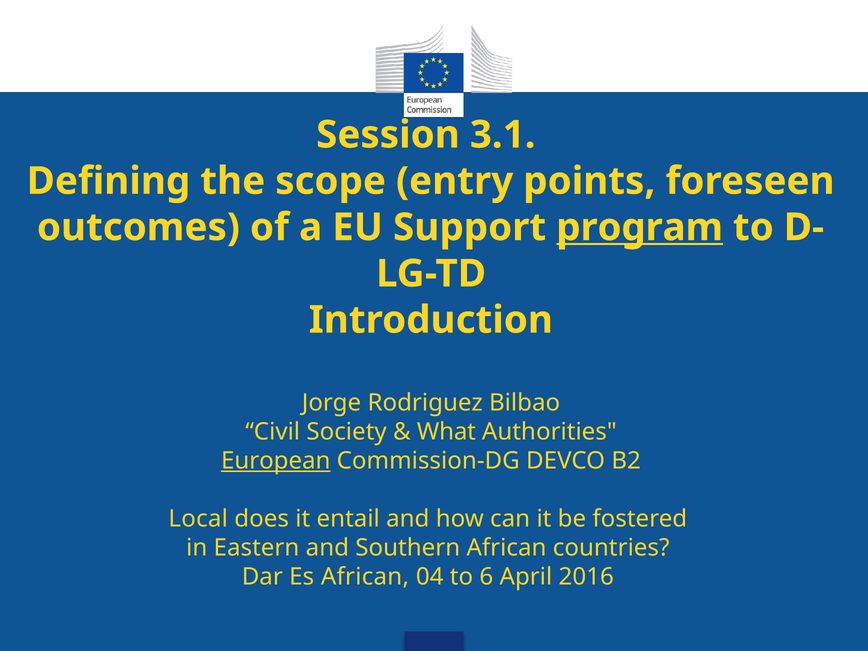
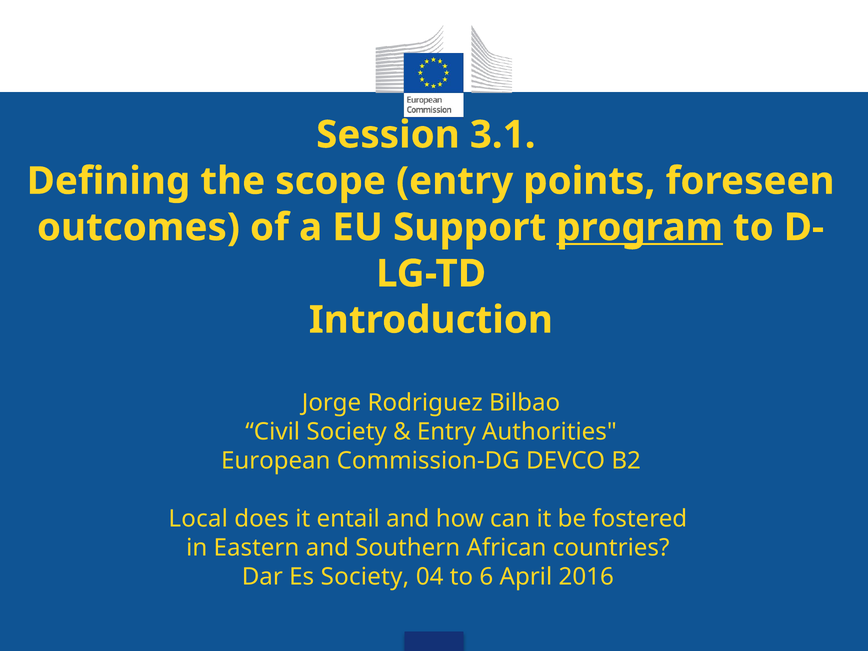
What at (446, 432): What -> Entry
European underline: present -> none
Es African: African -> Society
